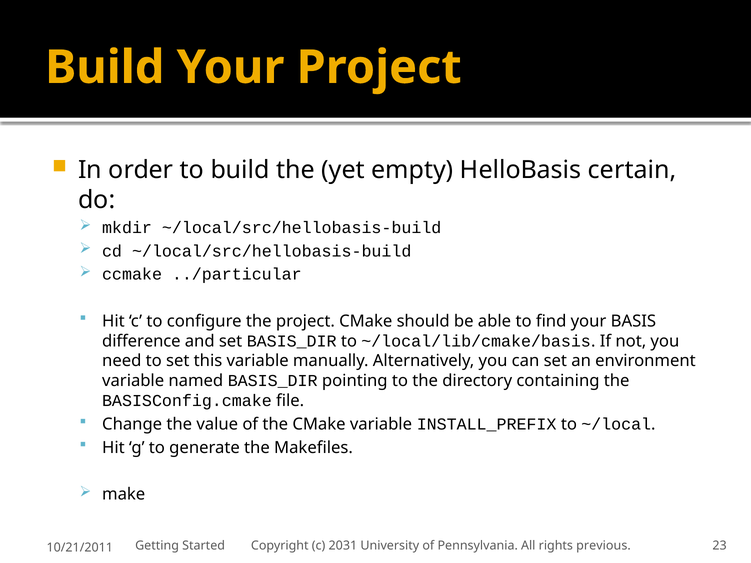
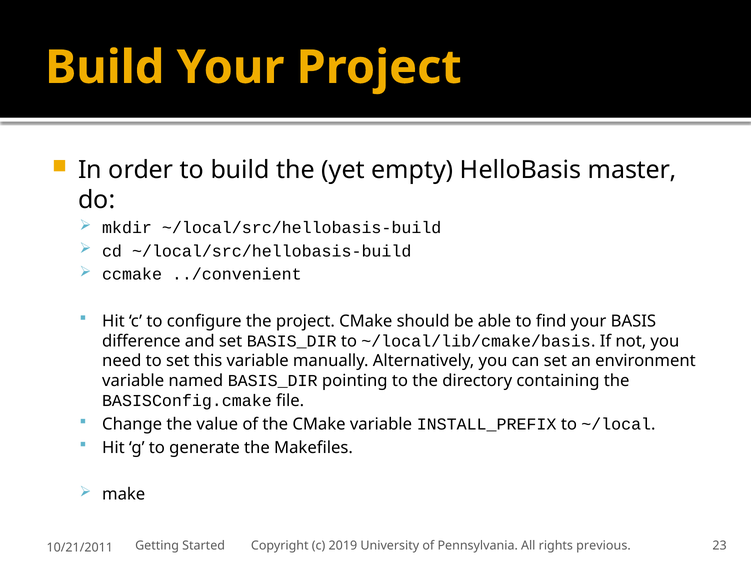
certain: certain -> master
../particular: ../particular -> ../convenient
2031: 2031 -> 2019
